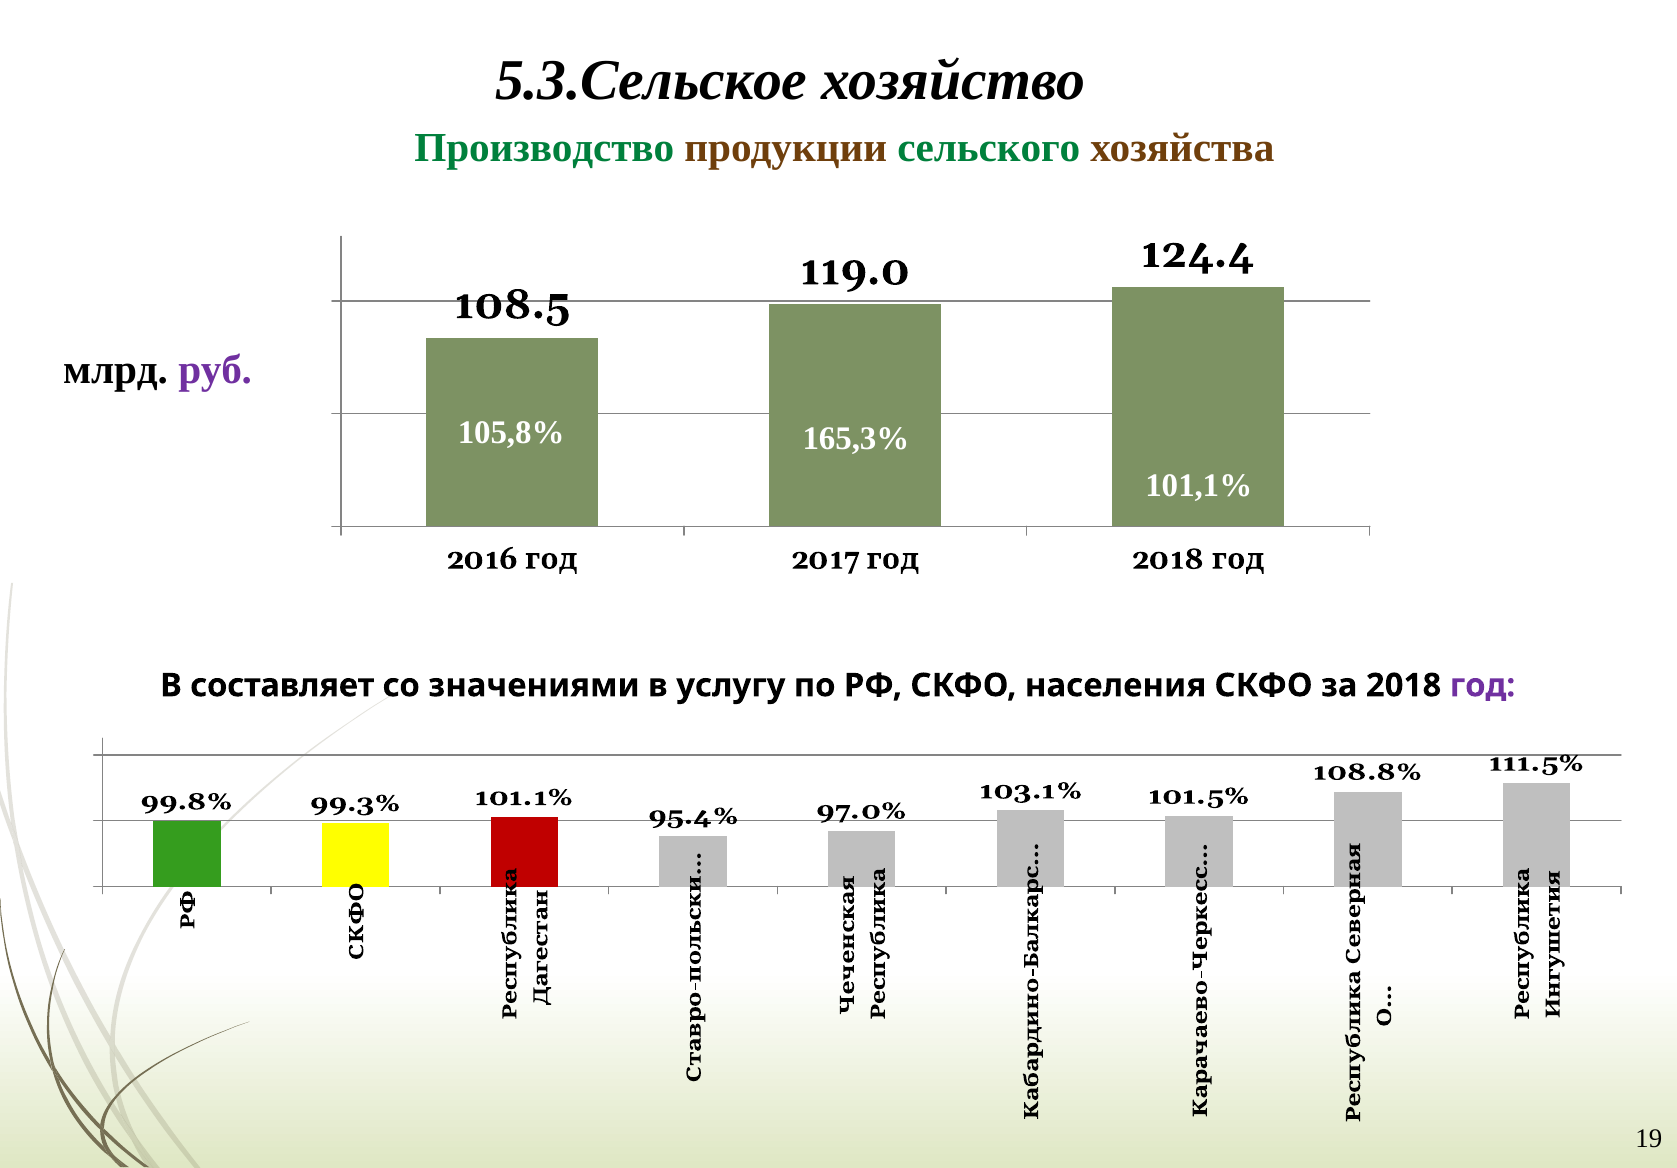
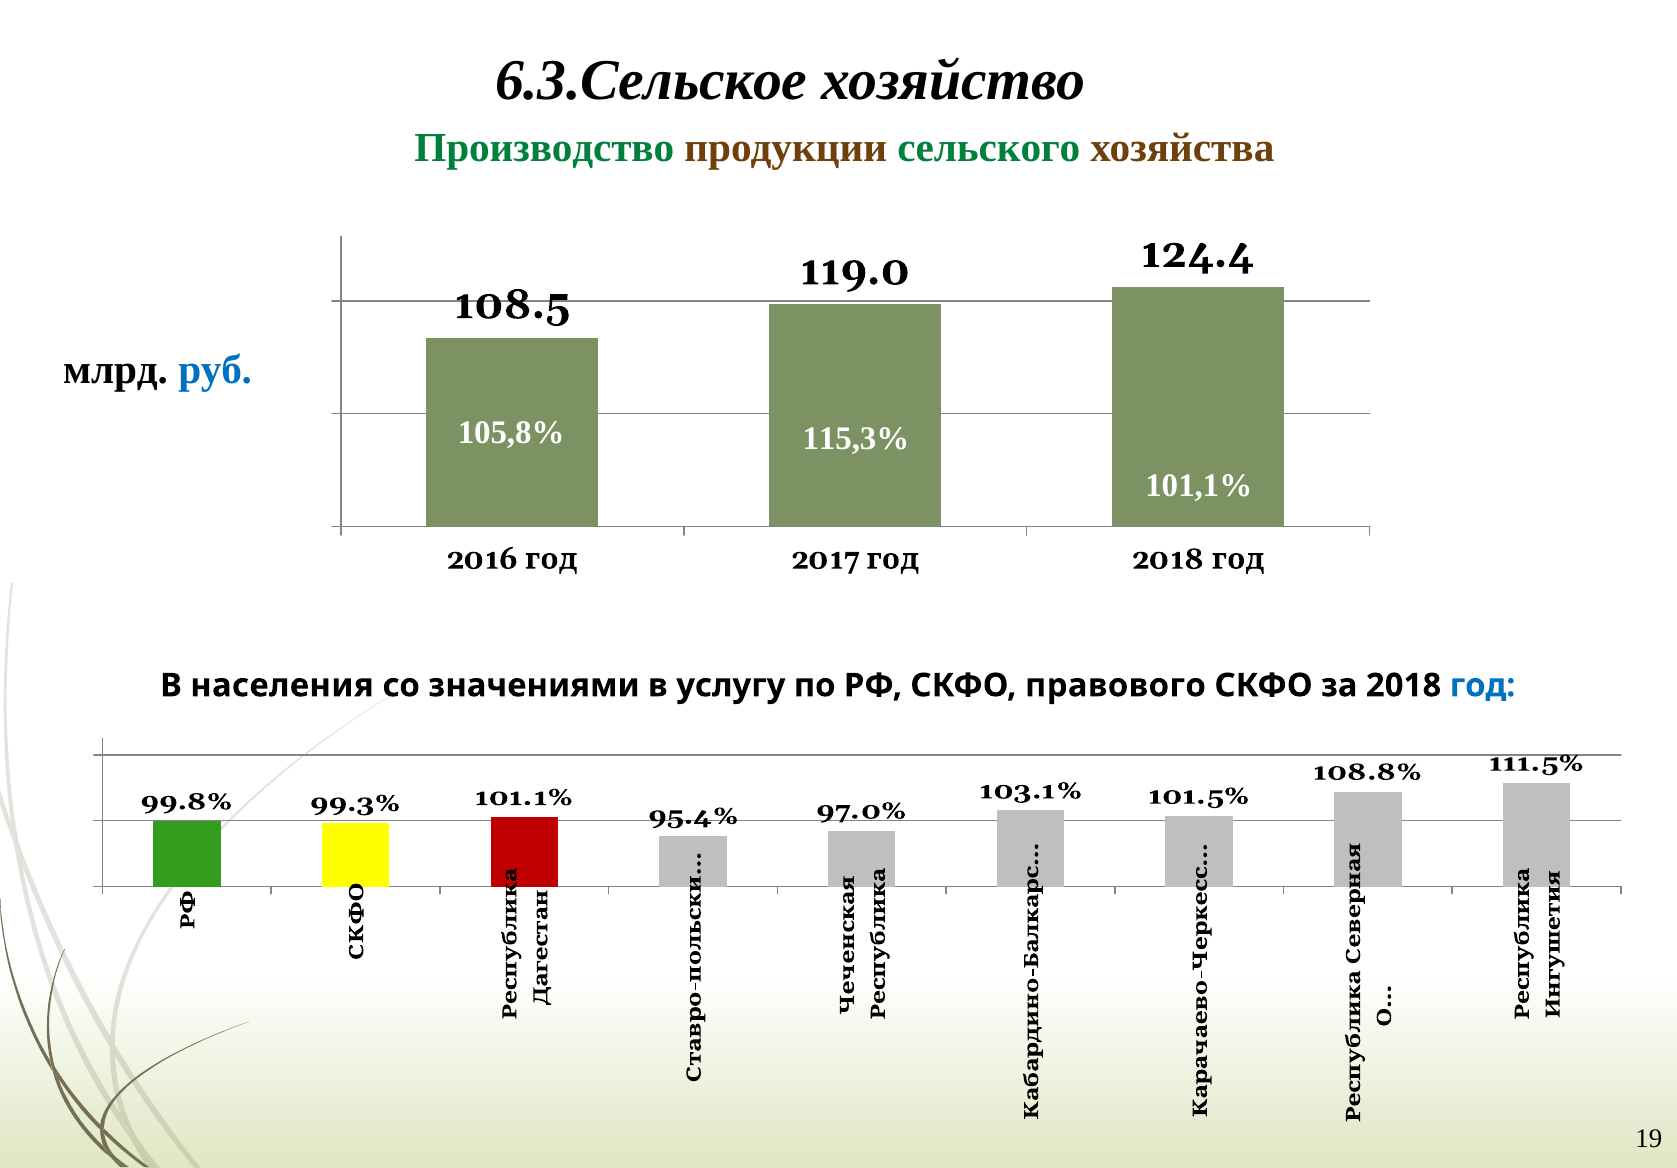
5.3.Сельское: 5.3.Сельское -> 6.3.Сельское
руб colour: purple -> blue
165,3%: 165,3% -> 115,3%
составляет: составляет -> населения
населения: населения -> правового
год at (1483, 686) colour: purple -> blue
